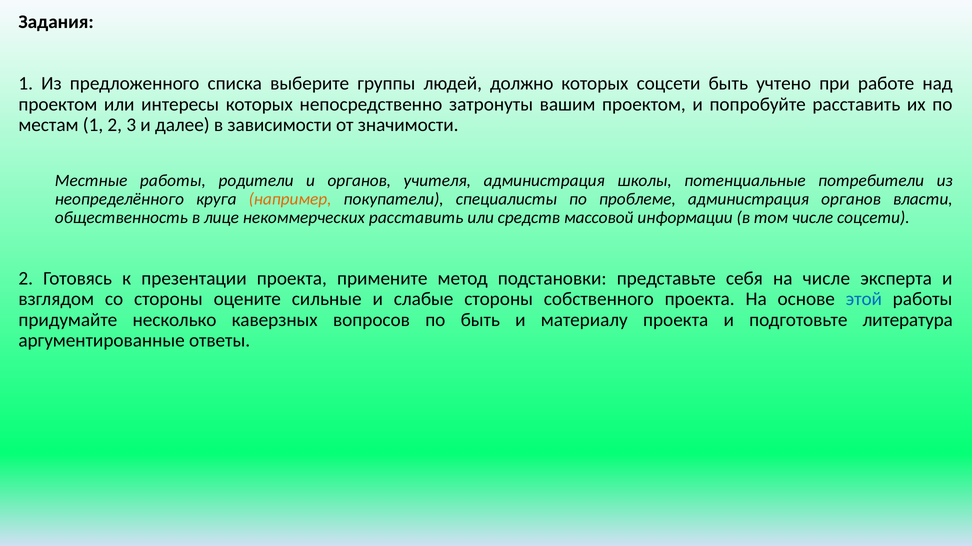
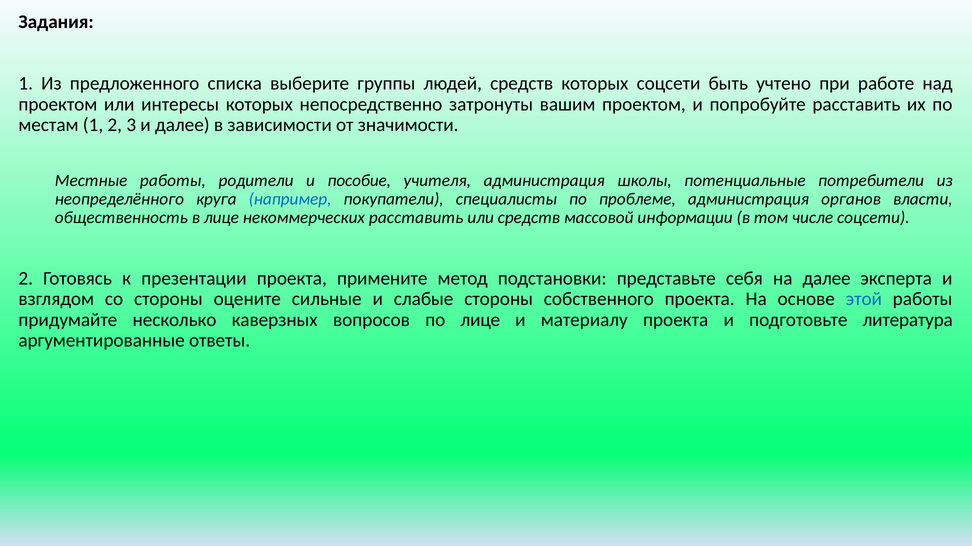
людей должно: должно -> средств
и органов: органов -> пособие
например colour: orange -> blue
на числе: числе -> далее
по быть: быть -> лице
